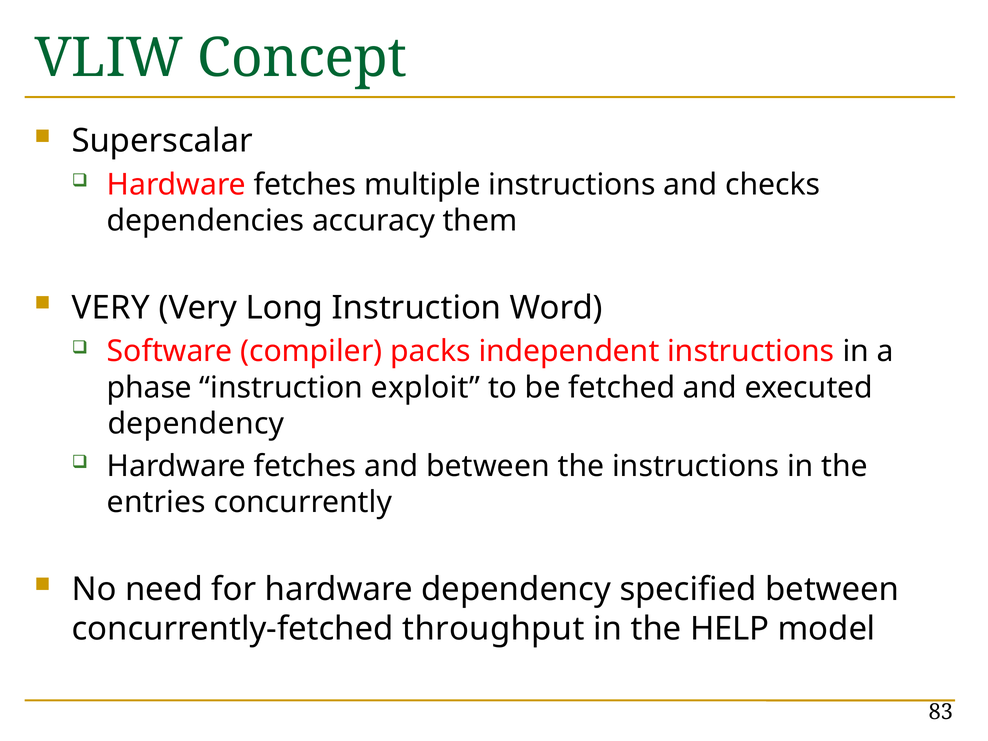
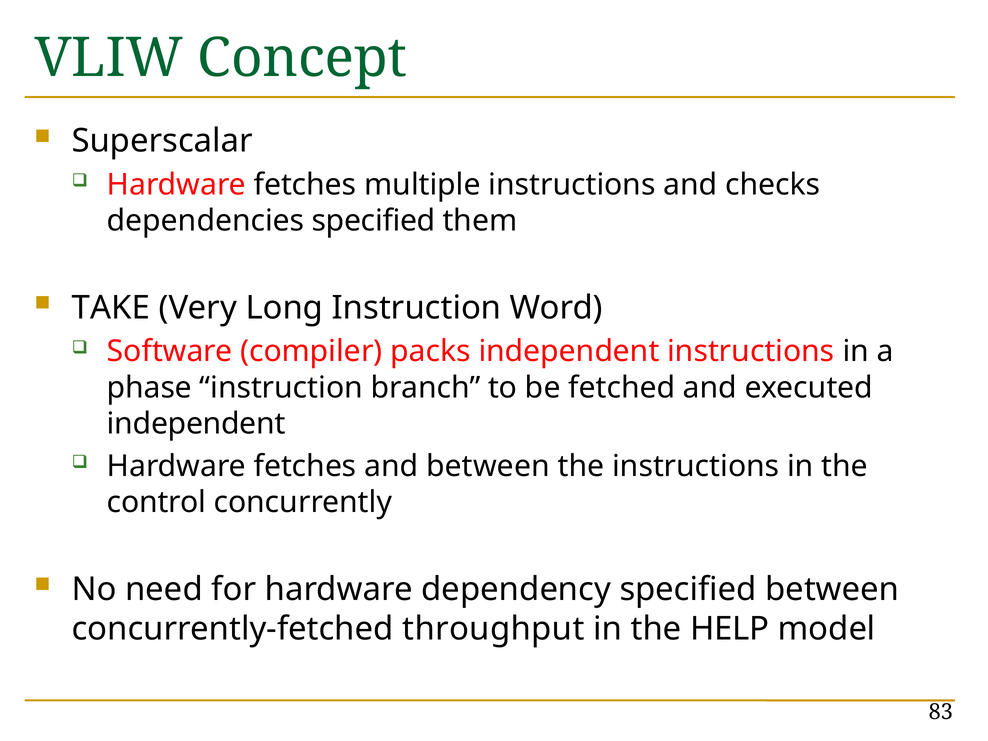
dependencies accuracy: accuracy -> specified
VERY at (111, 308): VERY -> TAKE
exploit: exploit -> branch
dependency at (196, 424): dependency -> independent
entries: entries -> control
